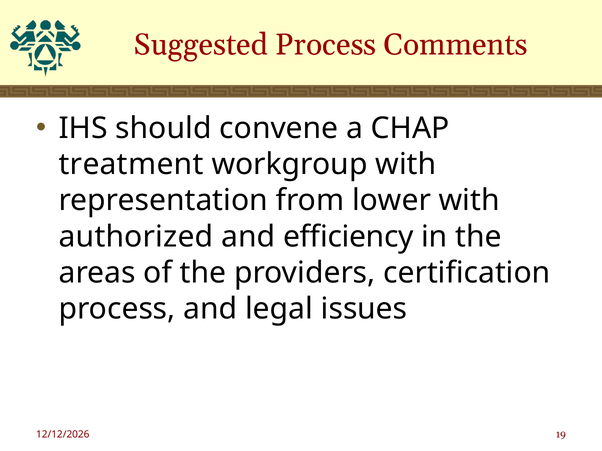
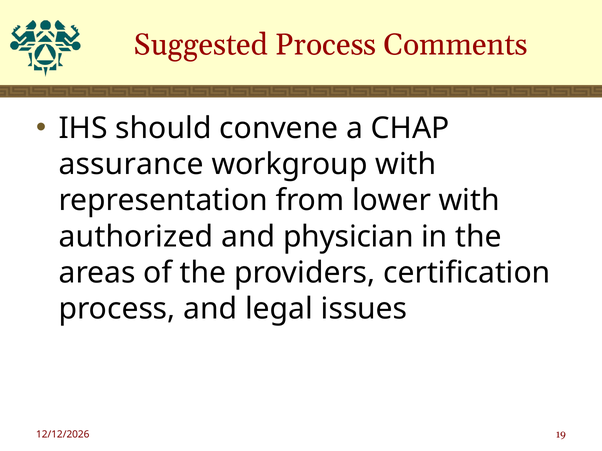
treatment: treatment -> assurance
efficiency: efficiency -> physician
